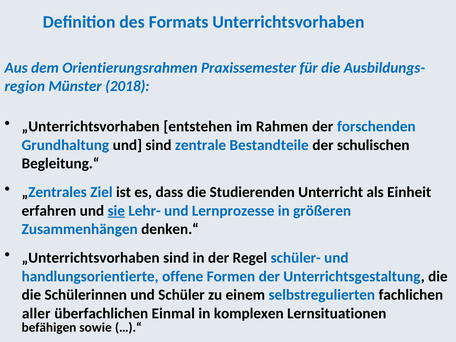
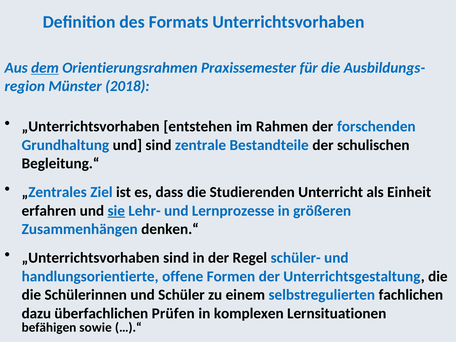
dem underline: none -> present
aller: aller -> dazu
Einmal: Einmal -> Prüfen
